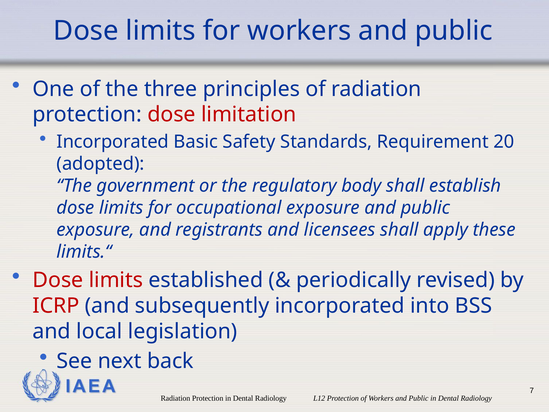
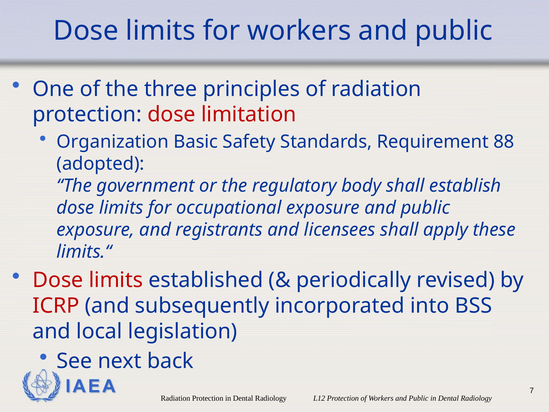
Incorporated at (113, 142): Incorporated -> Organization
20: 20 -> 88
